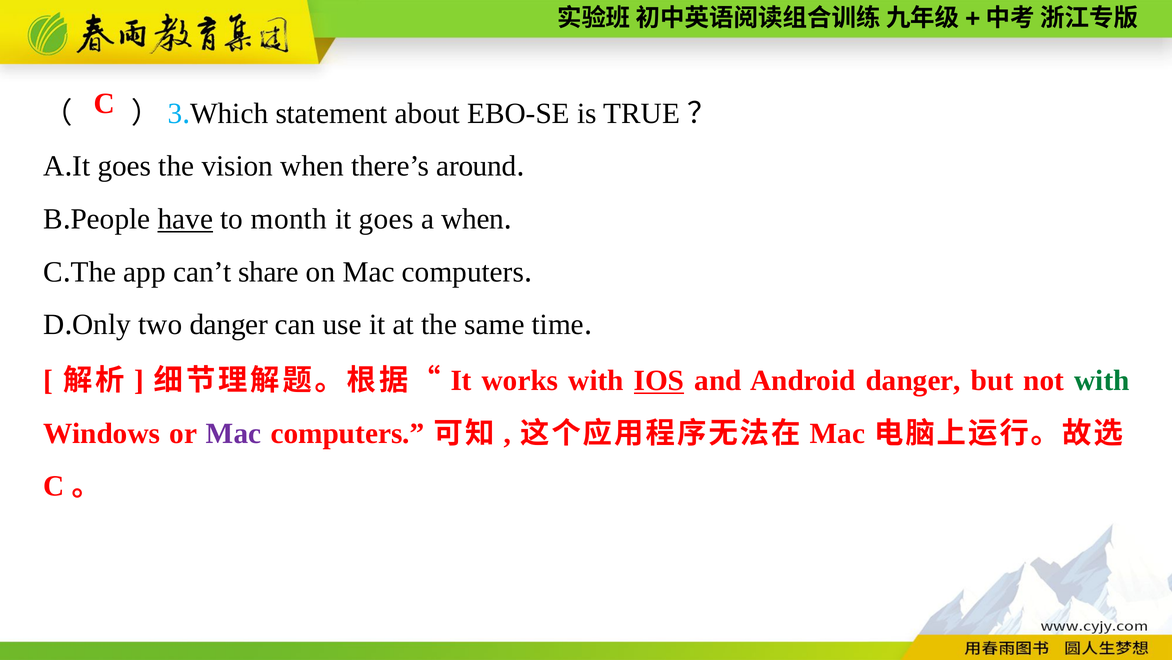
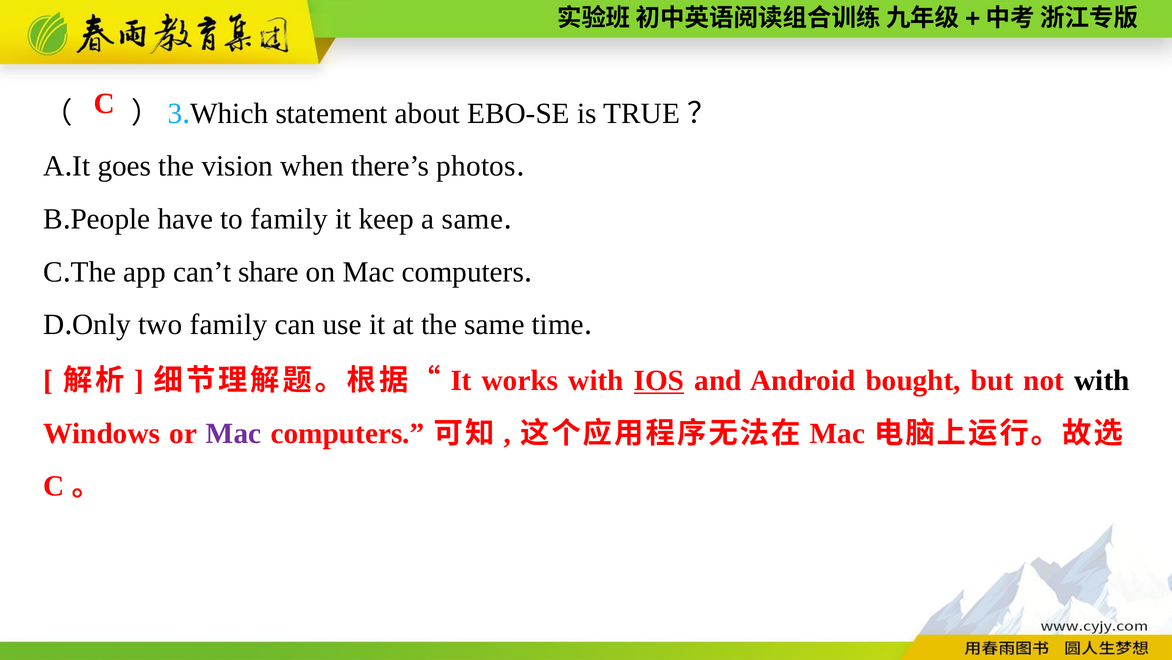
around: around -> photos
have underline: present -> none
to month: month -> family
goes at (386, 219): goes -> keep
a when: when -> same
two danger: danger -> family
Android danger: danger -> bought
with at (1102, 380) colour: green -> black
